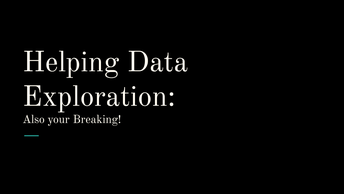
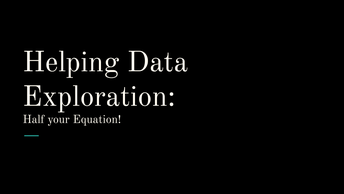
Also: Also -> Half
Breaking: Breaking -> Equation
